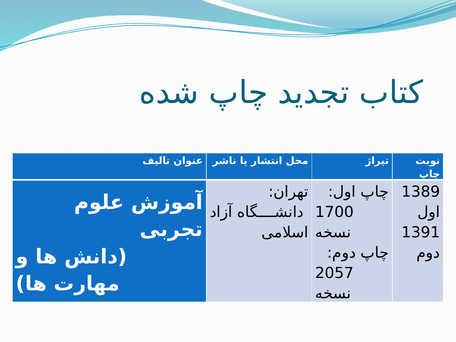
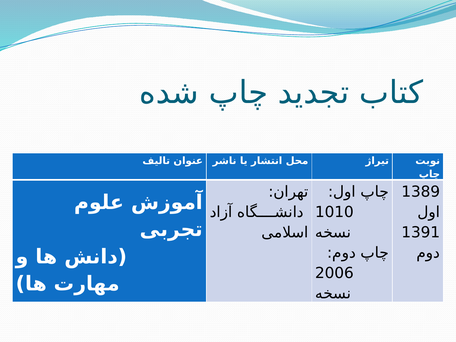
1700: 1700 -> 1010
2057: 2057 -> 2006
